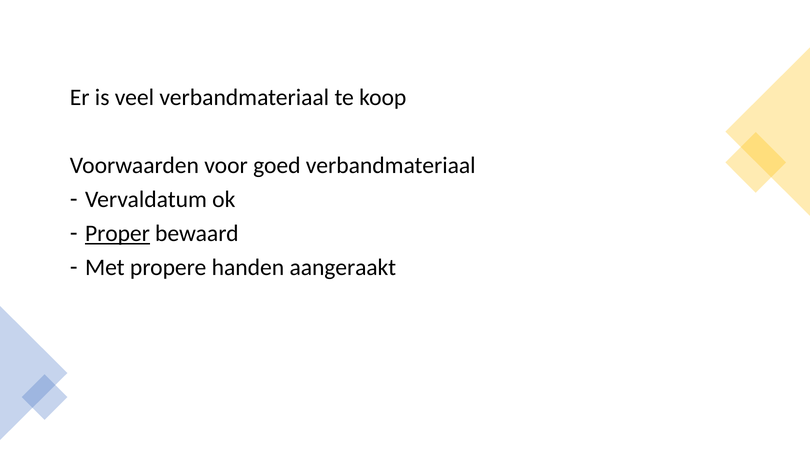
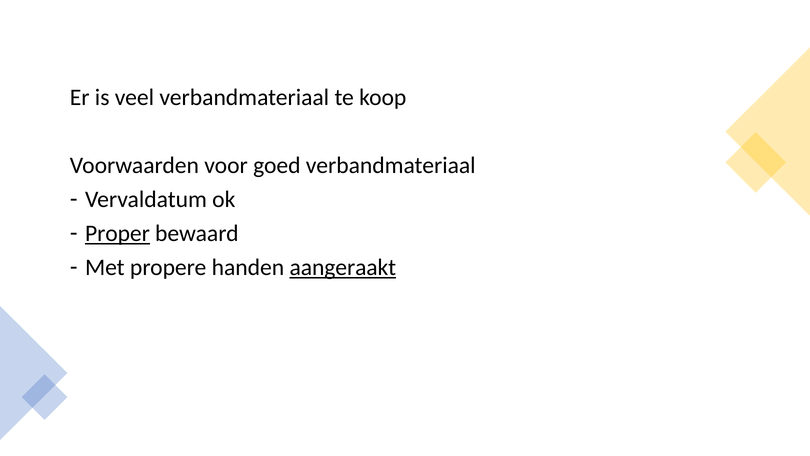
aangeraakt underline: none -> present
